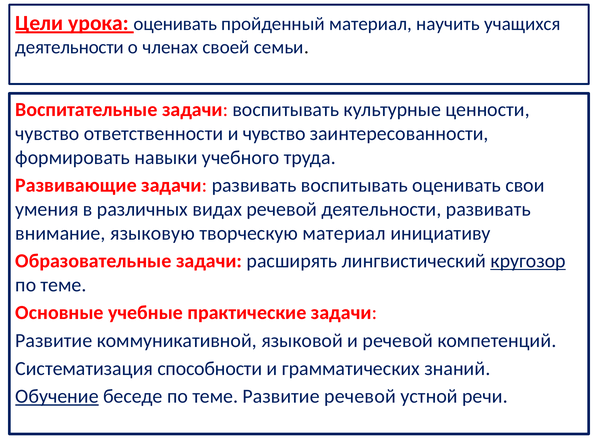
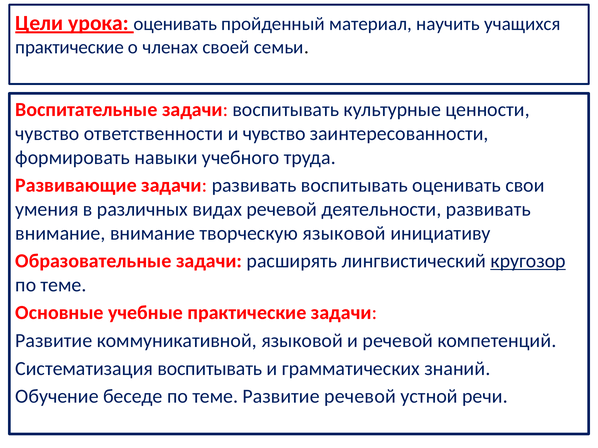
деятельности at (70, 47): деятельности -> практические
внимание языковую: языковую -> внимание
творческую материал: материал -> языковой
Систематизация способности: способности -> воспитывать
Обучение underline: present -> none
